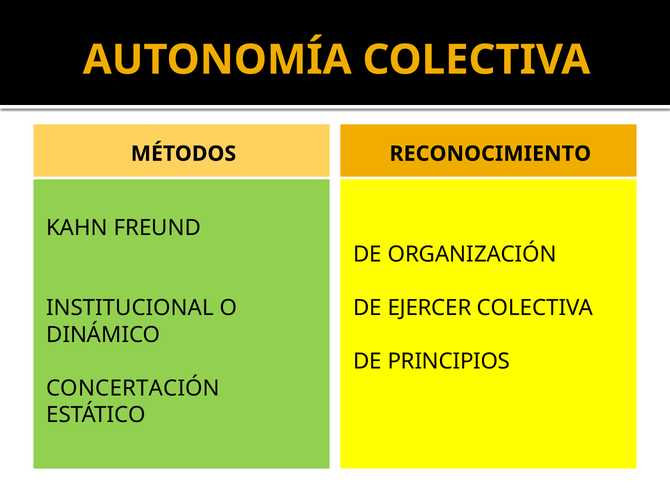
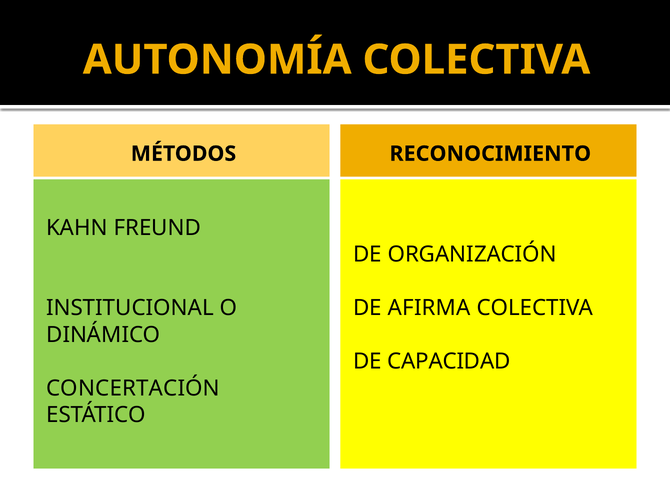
EJERCER: EJERCER -> AFIRMA
PRINCIPIOS: PRINCIPIOS -> CAPACIDAD
